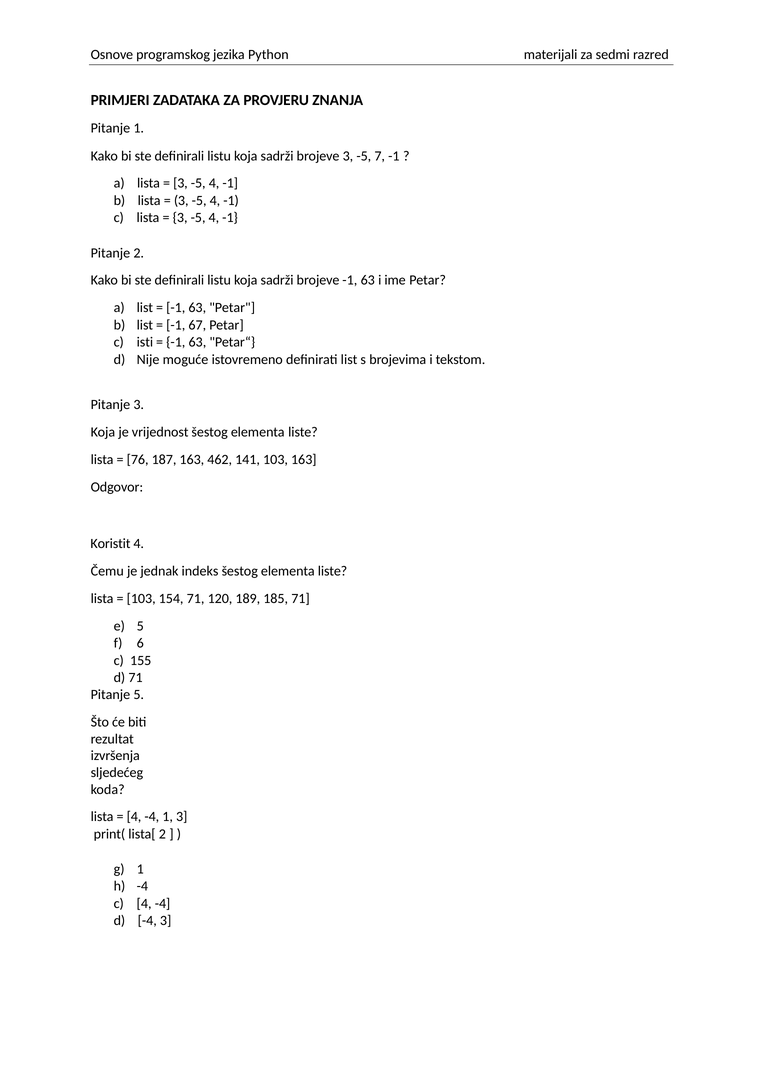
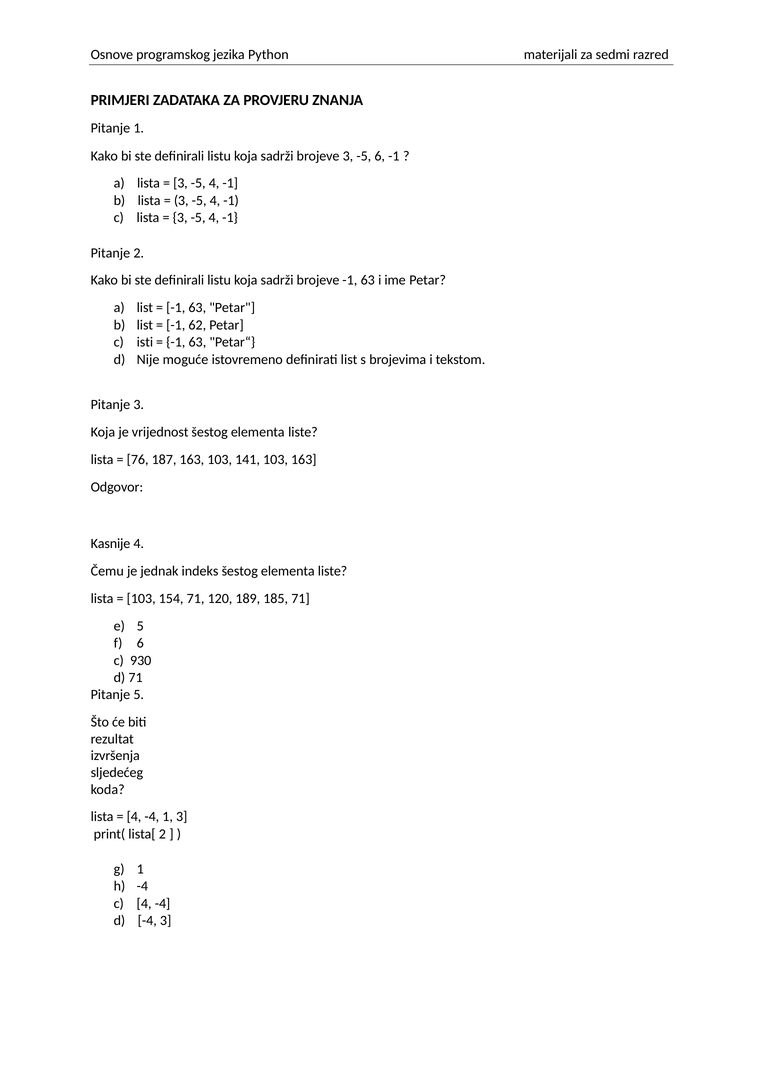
-5 7: 7 -> 6
67: 67 -> 62
163 462: 462 -> 103
Koristit: Koristit -> Kasnije
155: 155 -> 930
